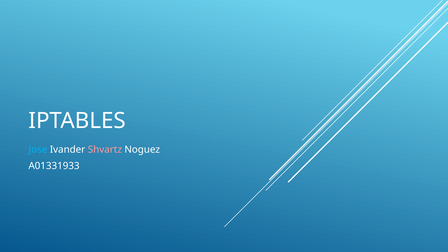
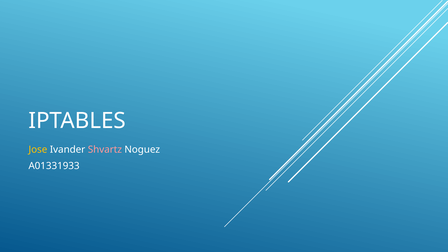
Jose colour: light blue -> yellow
